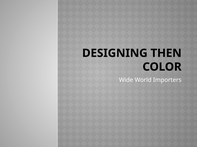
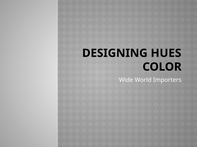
THEN: THEN -> HUES
